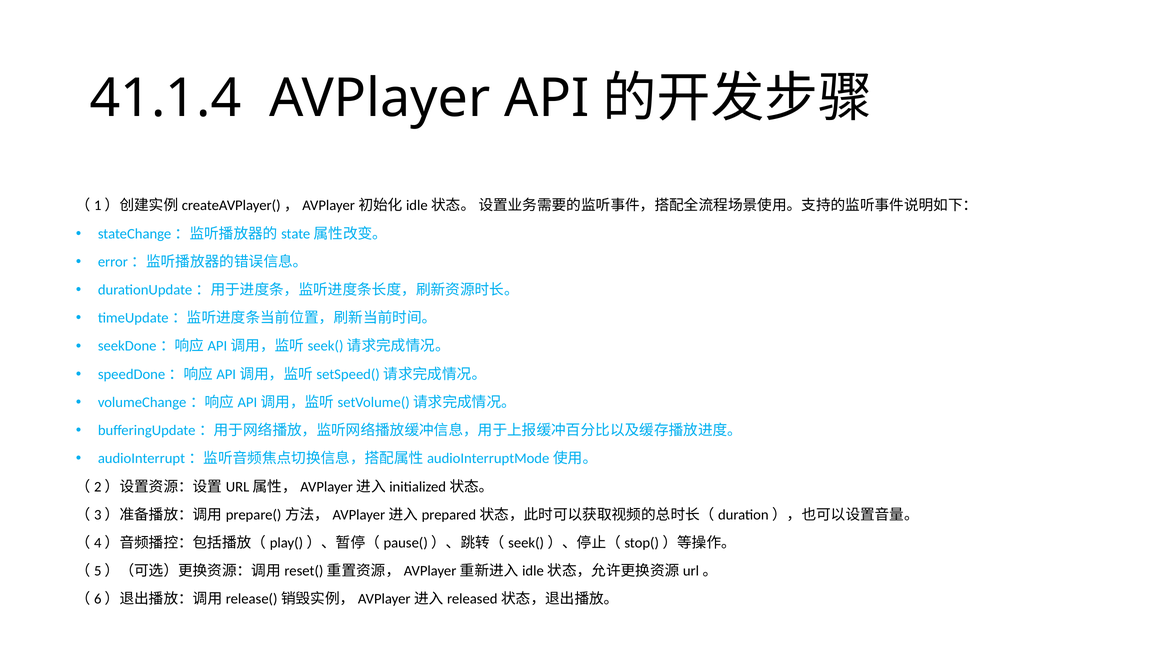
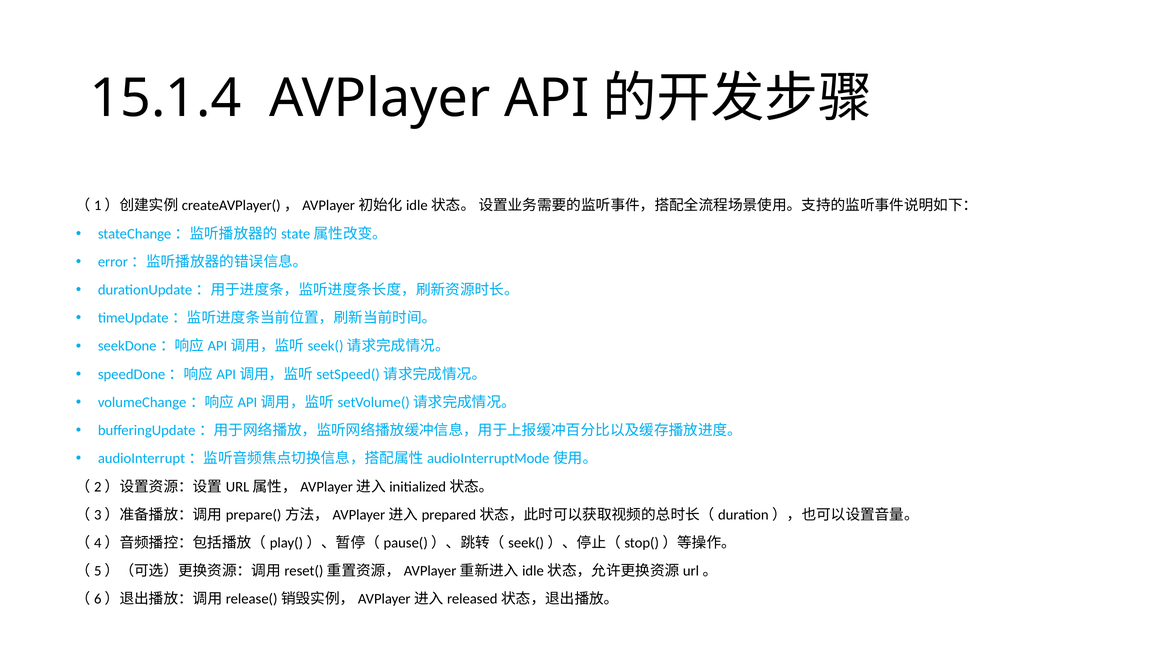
41.1.4: 41.1.4 -> 15.1.4
